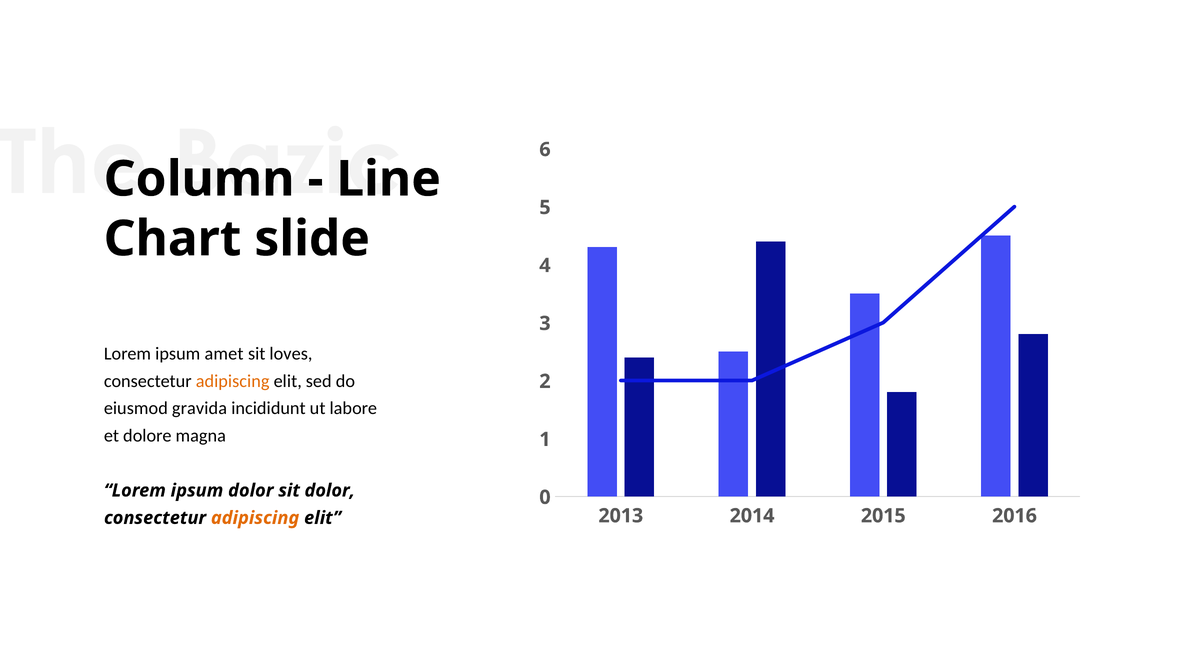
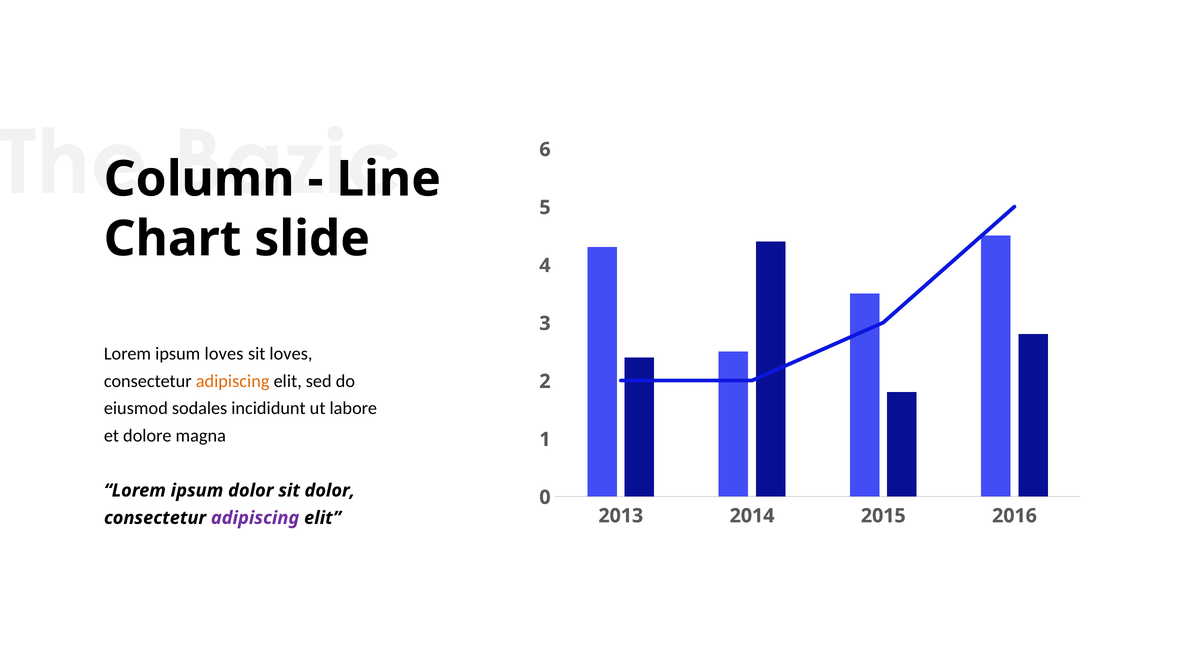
ipsum amet: amet -> loves
gravida: gravida -> sodales
adipiscing at (255, 518) colour: orange -> purple
